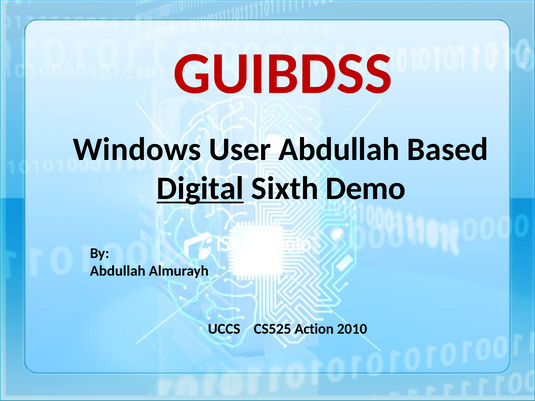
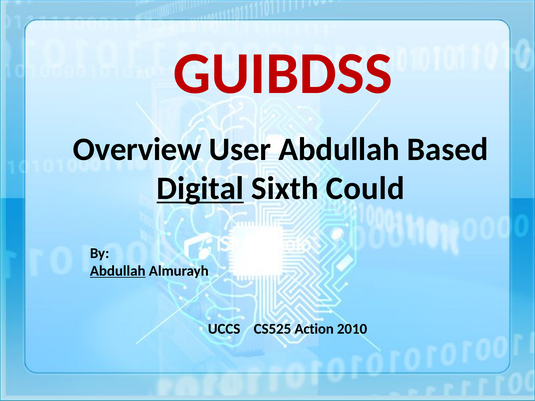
Windows: Windows -> Overview
Demo: Demo -> Could
Abdullah at (118, 271) underline: none -> present
